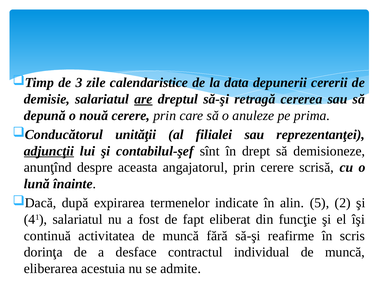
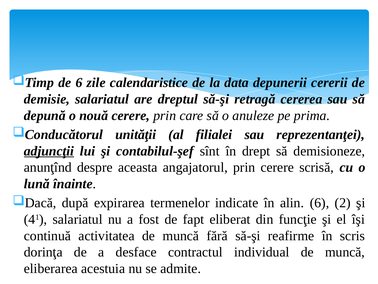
de 3: 3 -> 6
are underline: present -> none
alin 5: 5 -> 6
